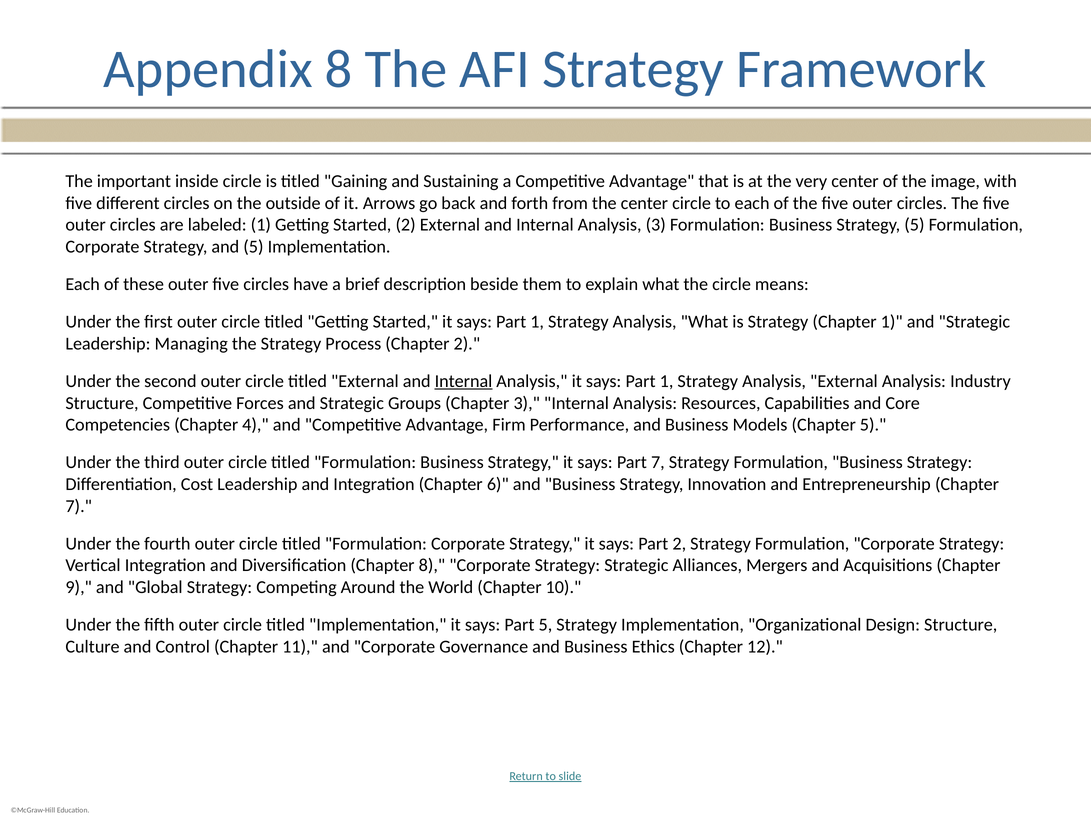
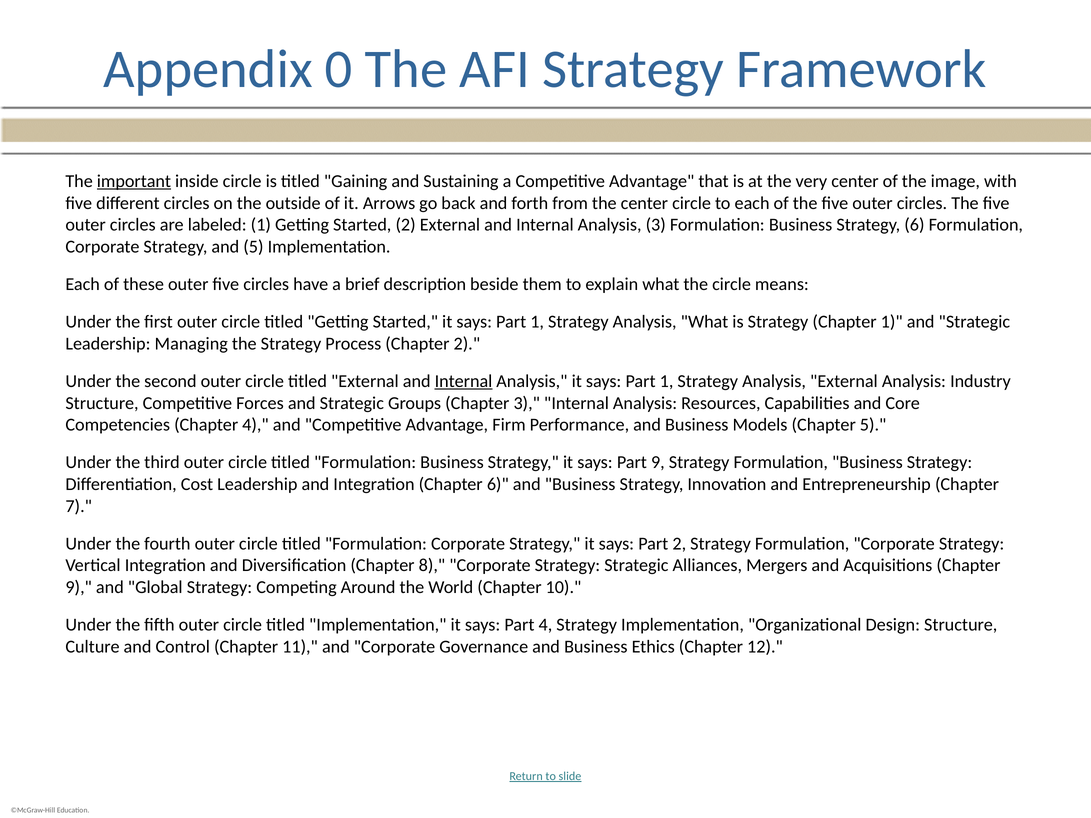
Appendix 8: 8 -> 0
important underline: none -> present
Strategy 5: 5 -> 6
Part 7: 7 -> 9
Part 5: 5 -> 4
